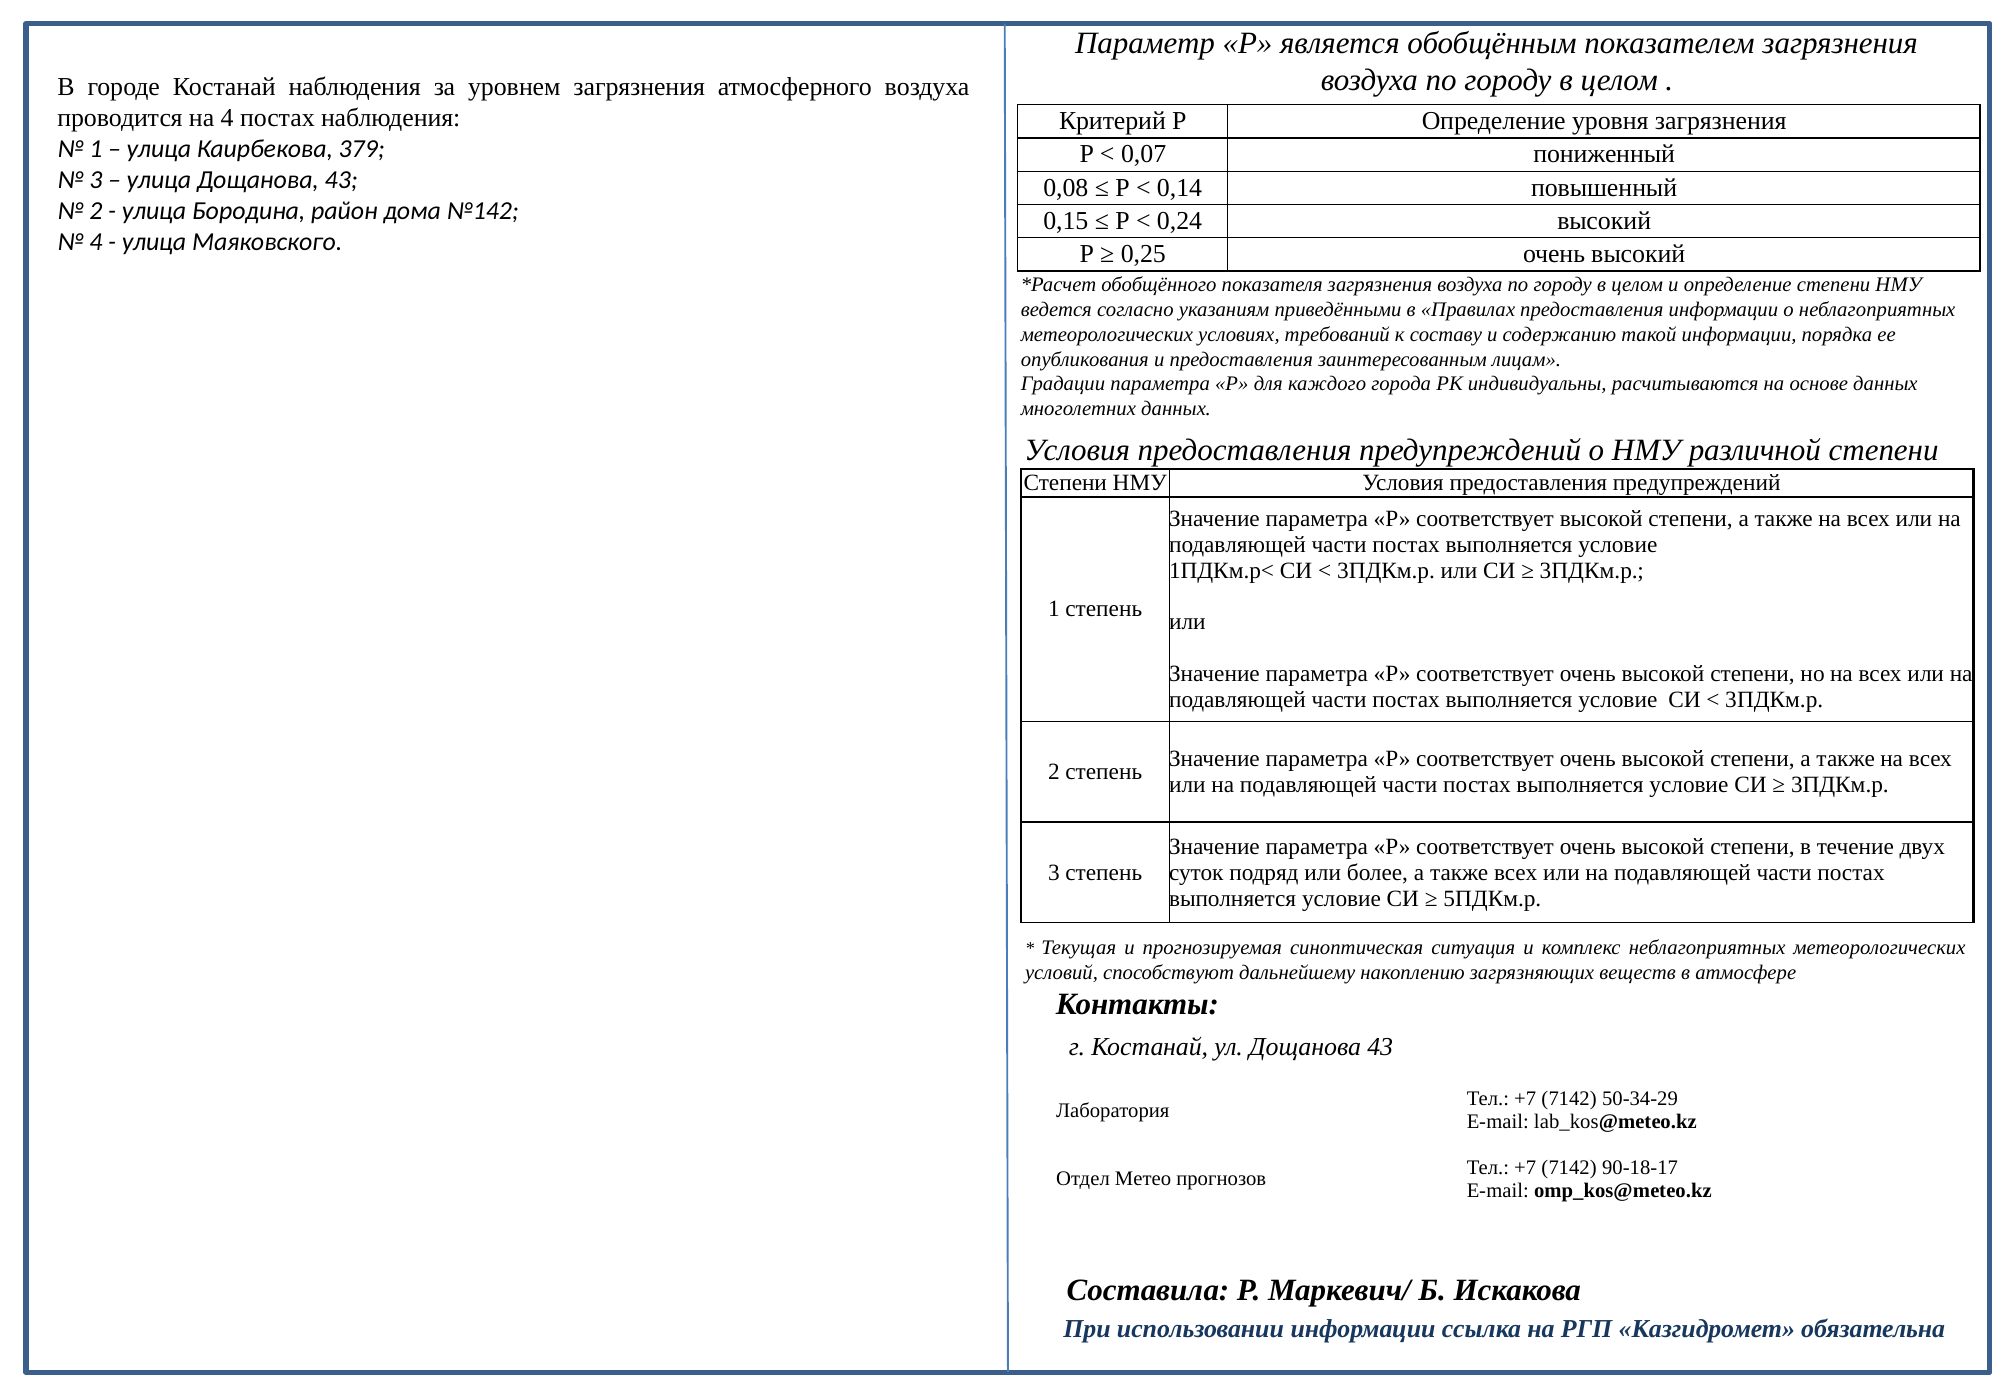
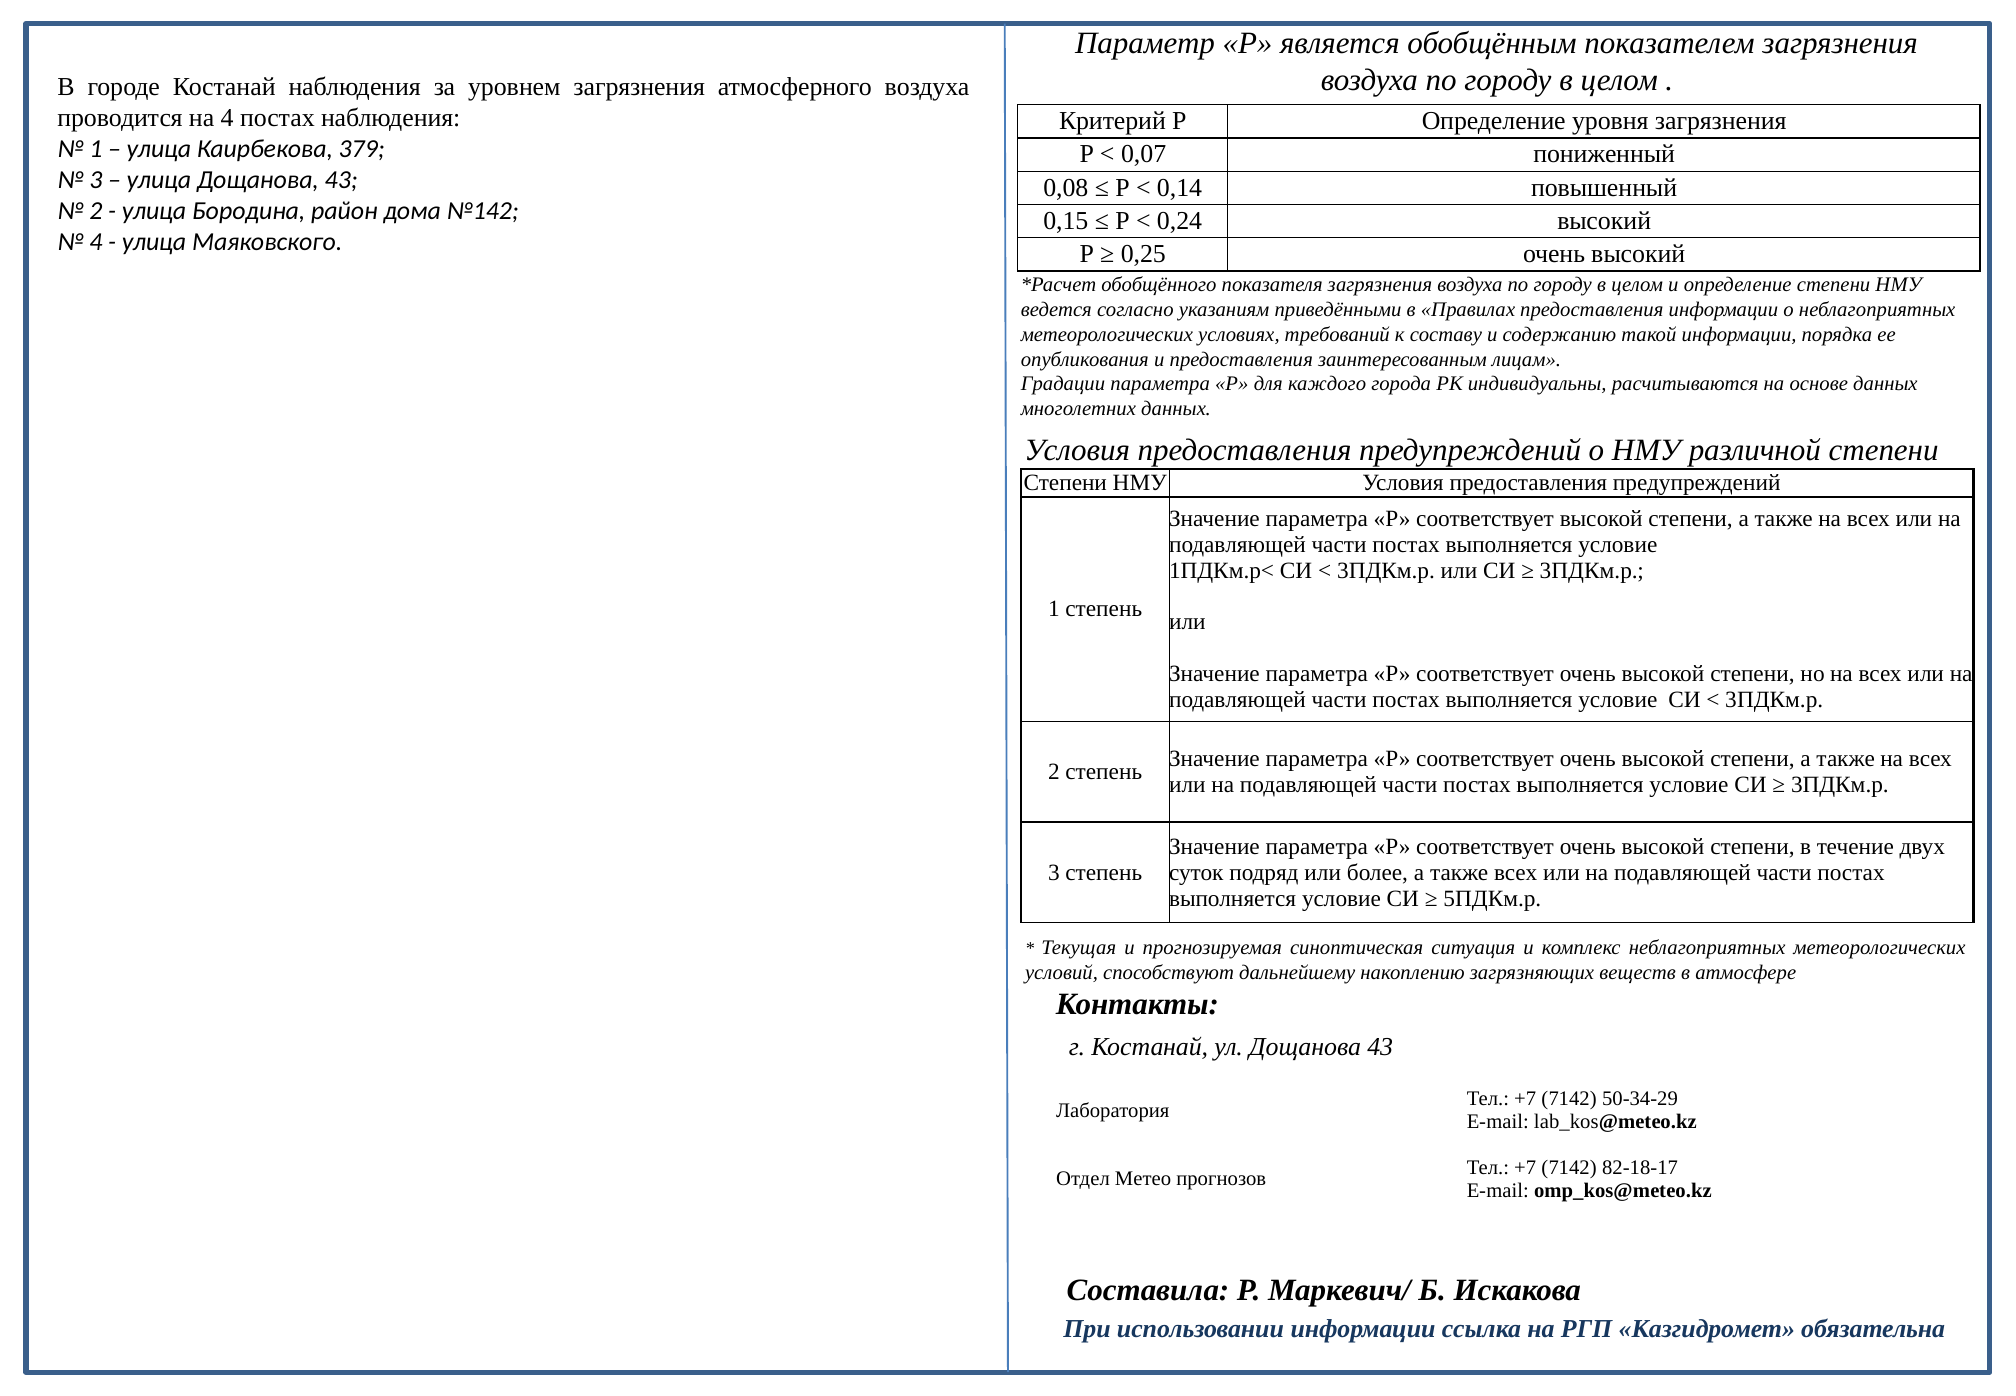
90-18-17: 90-18-17 -> 82-18-17
